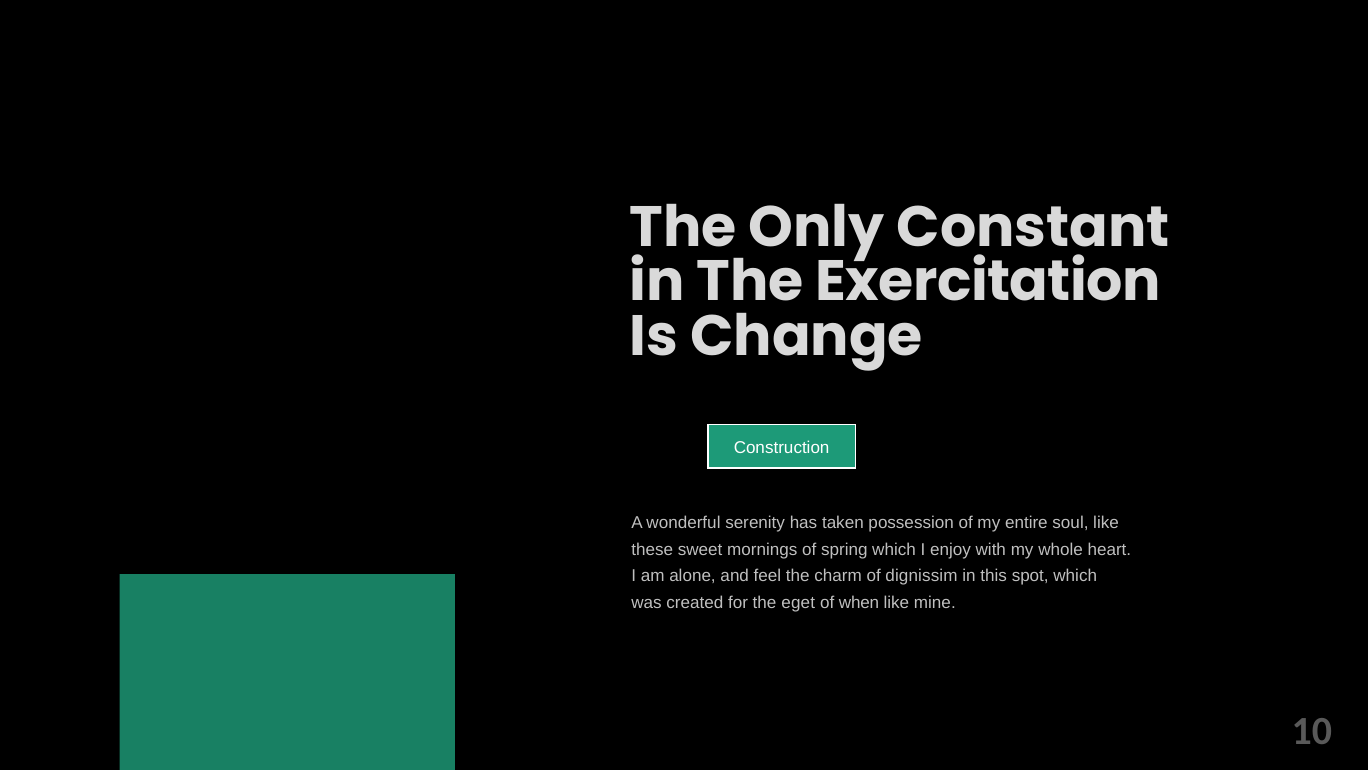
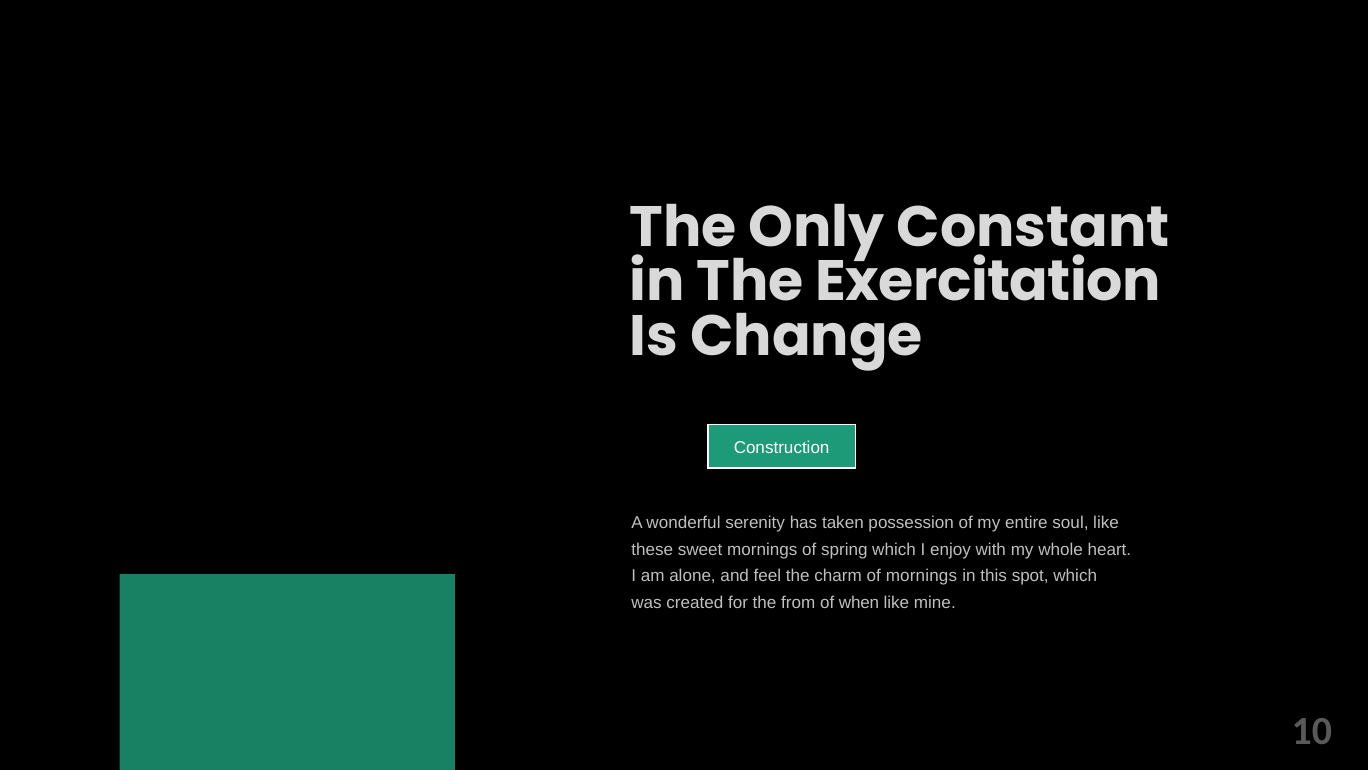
of dignissim: dignissim -> mornings
eget: eget -> from
